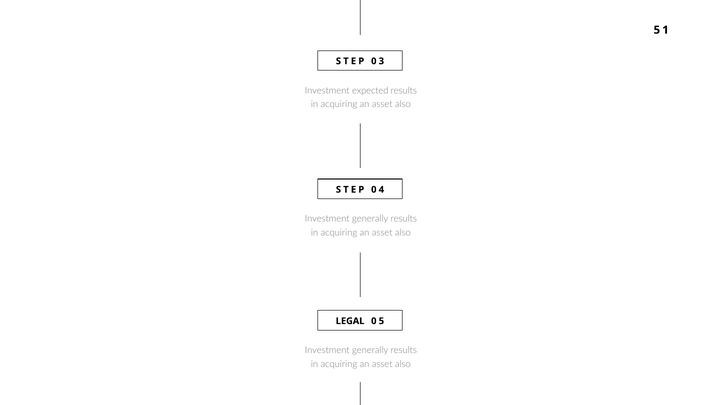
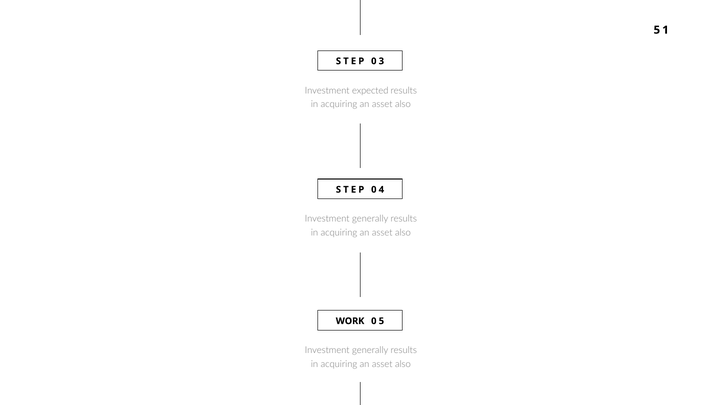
LEGAL: LEGAL -> WORK
